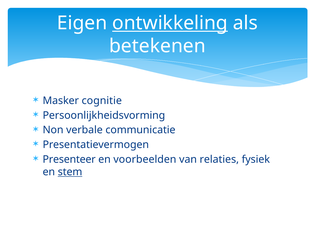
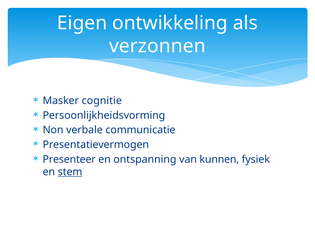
ontwikkeling underline: present -> none
betekenen: betekenen -> verzonnen
voorbeelden: voorbeelden -> ontspanning
relaties: relaties -> kunnen
